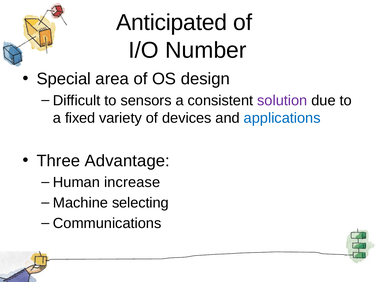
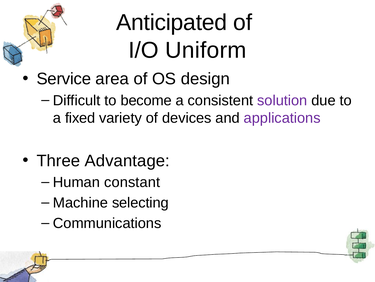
Number: Number -> Uniform
Special: Special -> Service
sensors: sensors -> become
applications colour: blue -> purple
increase: increase -> constant
